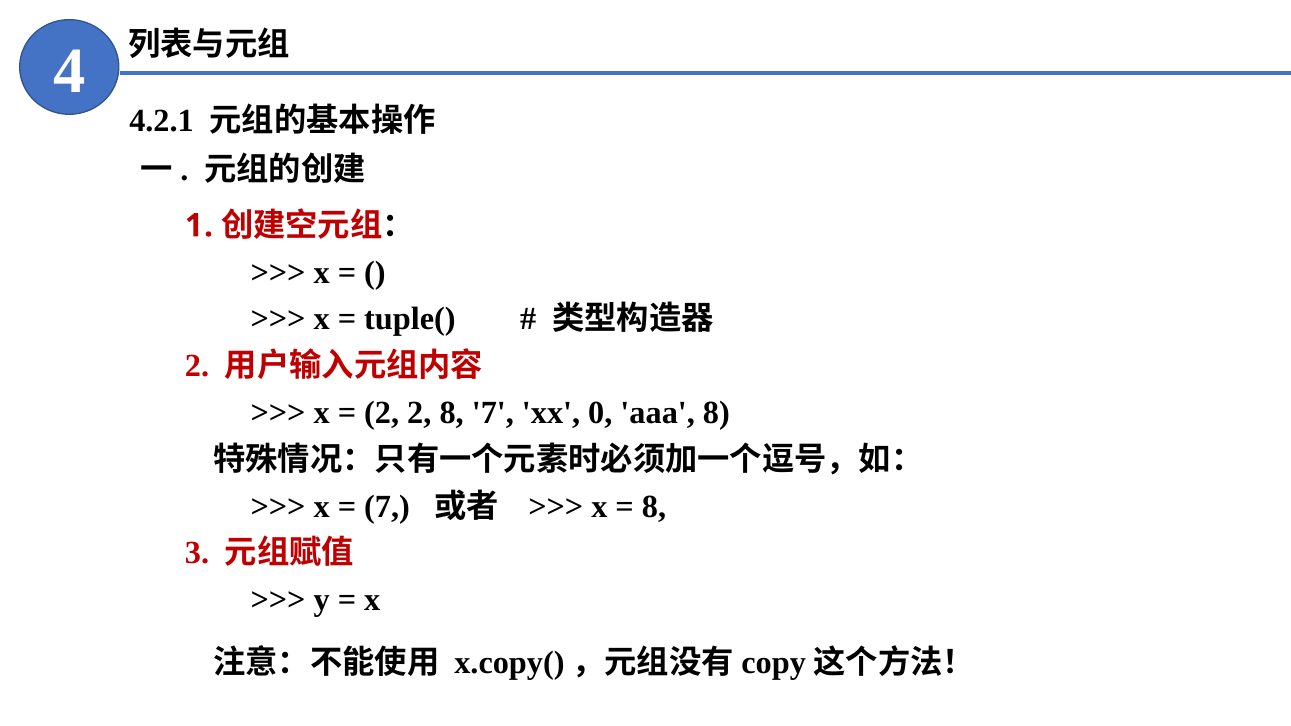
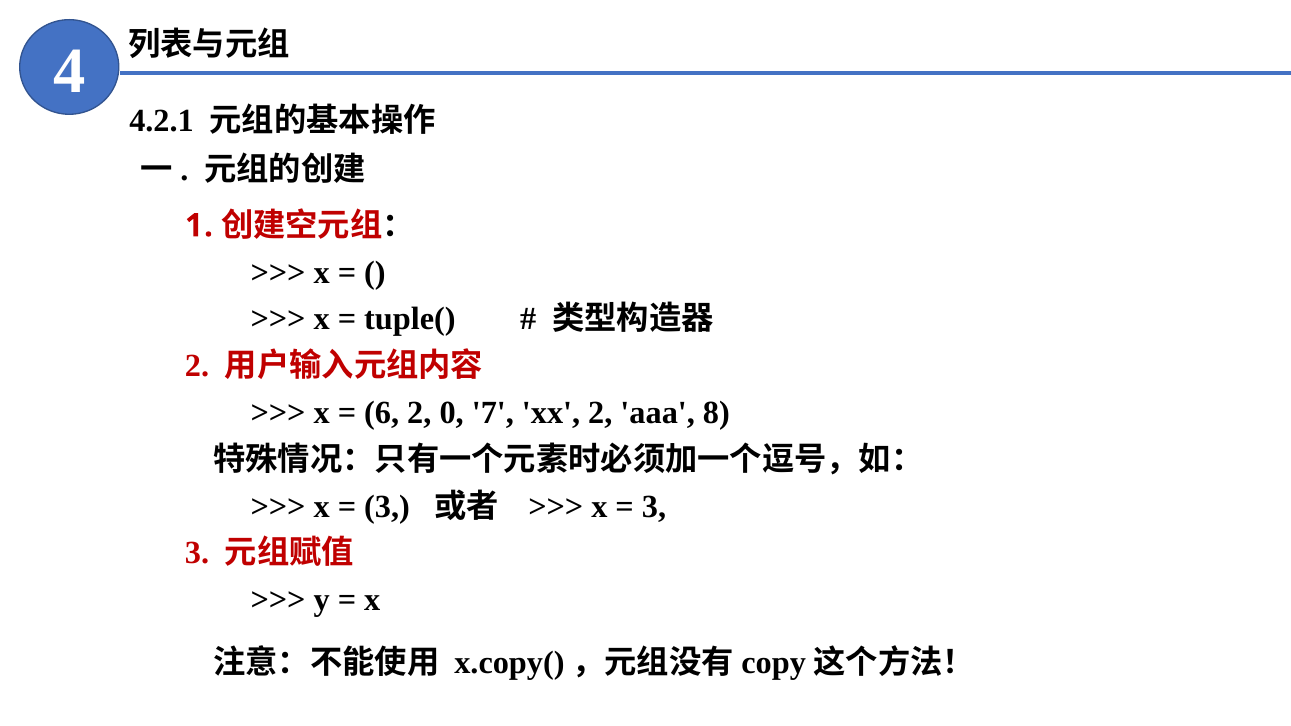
2 at (382, 413): 2 -> 6
2 8: 8 -> 0
xx 0: 0 -> 2
7 at (387, 507): 7 -> 3
8 at (654, 507): 8 -> 3
